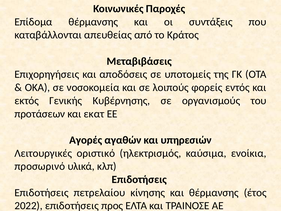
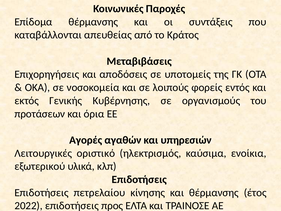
εκατ: εκατ -> όρια
προσωρινό: προσωρινό -> εξωτερικού
